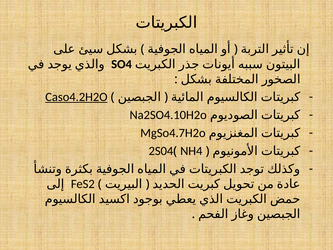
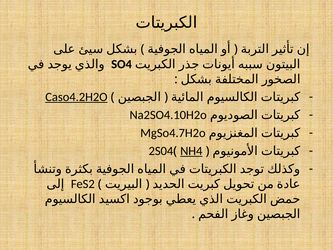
NH4 underline: none -> present
